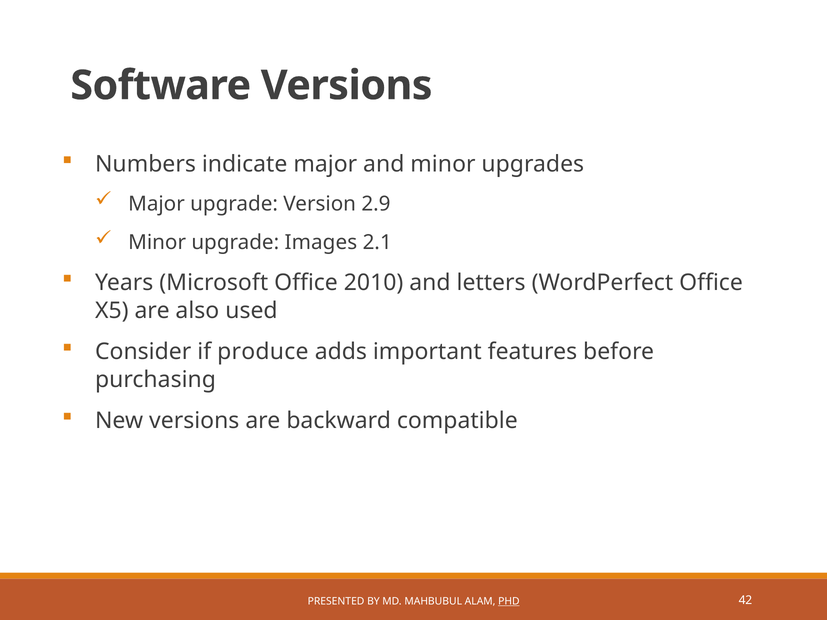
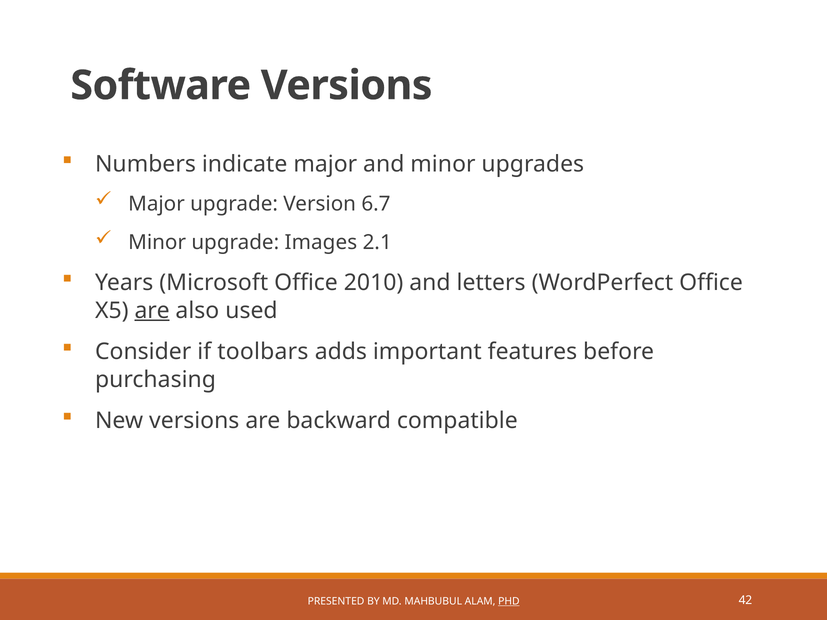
2.9: 2.9 -> 6.7
are at (152, 311) underline: none -> present
produce: produce -> toolbars
